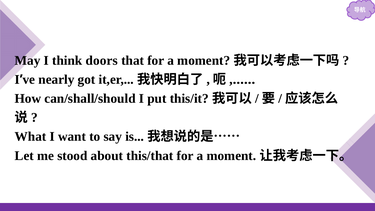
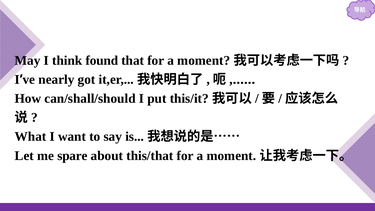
doors: doors -> found
stood: stood -> spare
